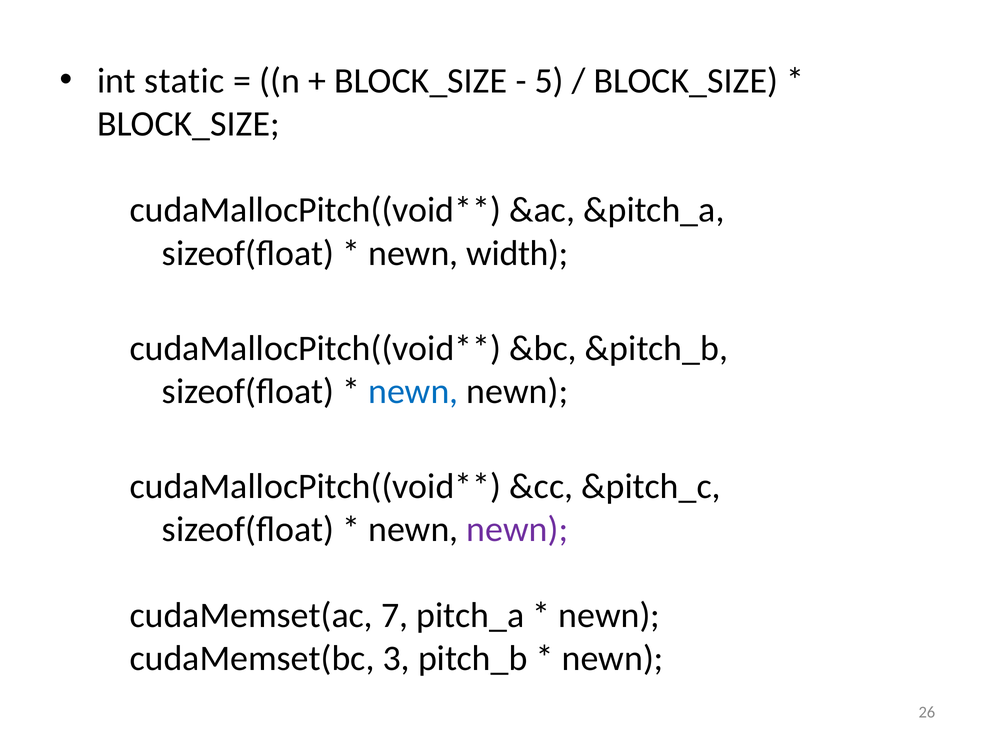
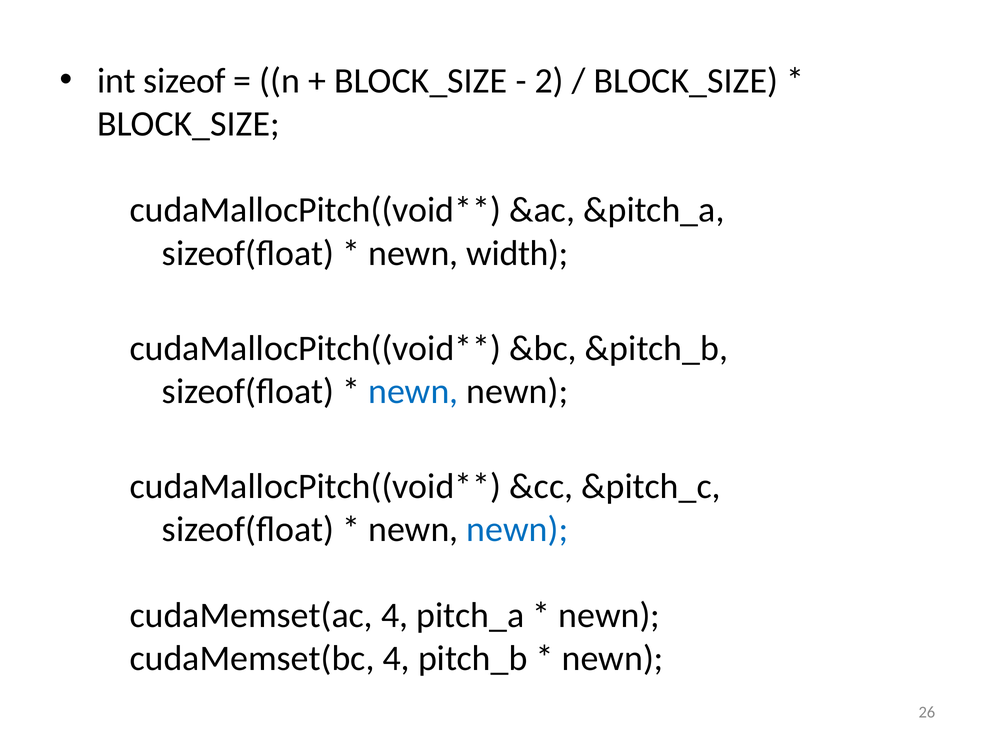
static: static -> sizeof
5: 5 -> 2
newn at (517, 530) colour: purple -> blue
cudaMemset(ac 7: 7 -> 4
cudaMemset(bc 3: 3 -> 4
